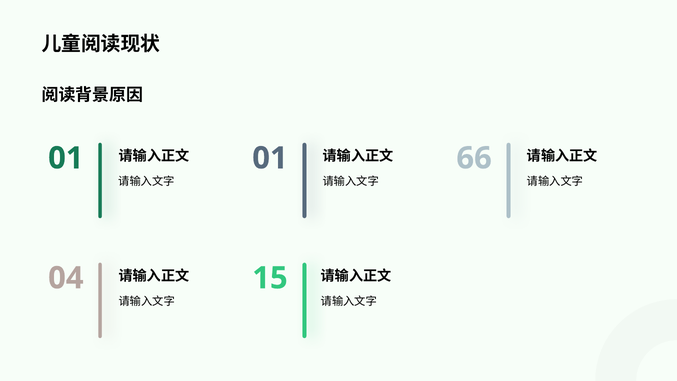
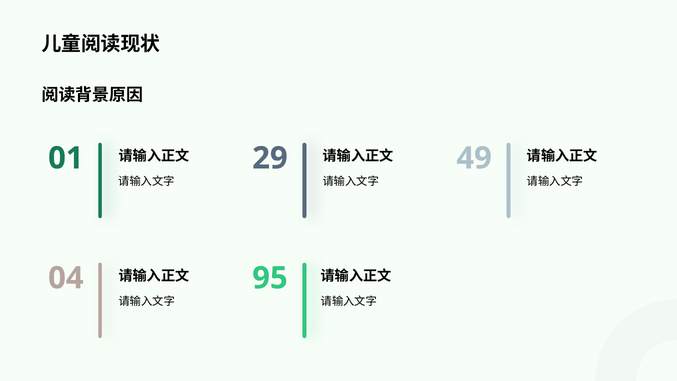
01 at (270, 158): 01 -> 29
66: 66 -> 49
15: 15 -> 95
